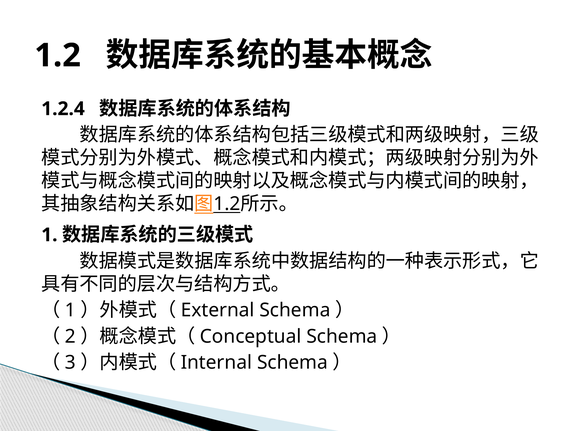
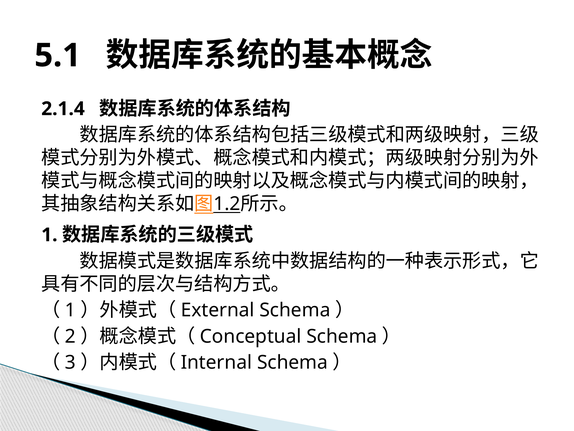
1.2 at (58, 55): 1.2 -> 5.1
1.2.4: 1.2.4 -> 2.1.4
